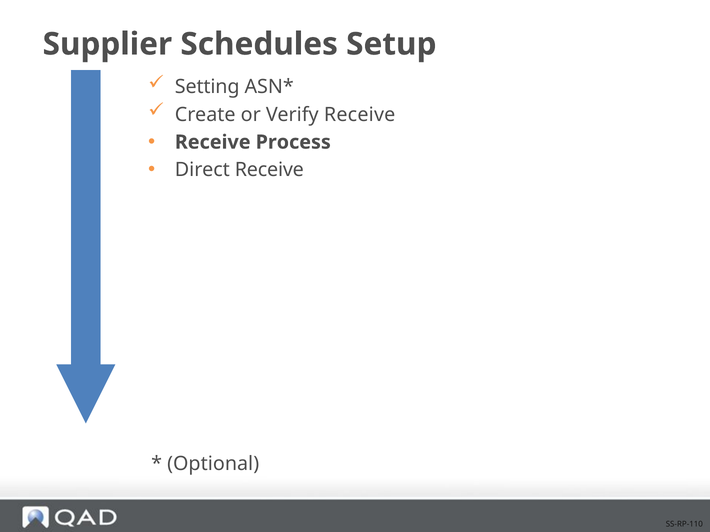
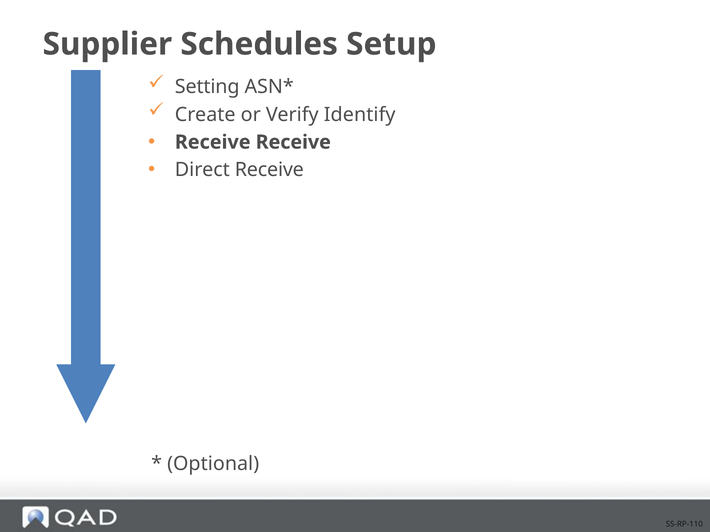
Verify Receive: Receive -> Identify
Receive Process: Process -> Receive
